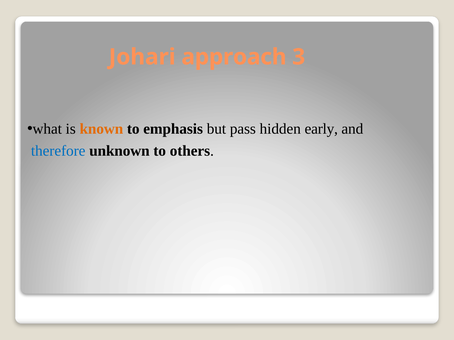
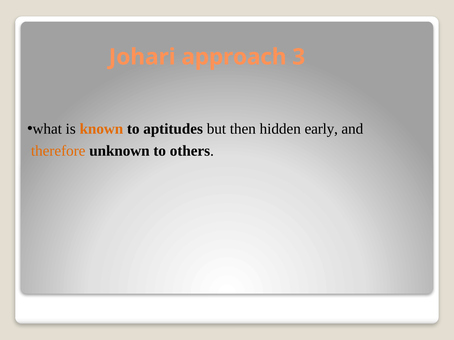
emphasis: emphasis -> aptitudes
pass: pass -> then
therefore colour: blue -> orange
